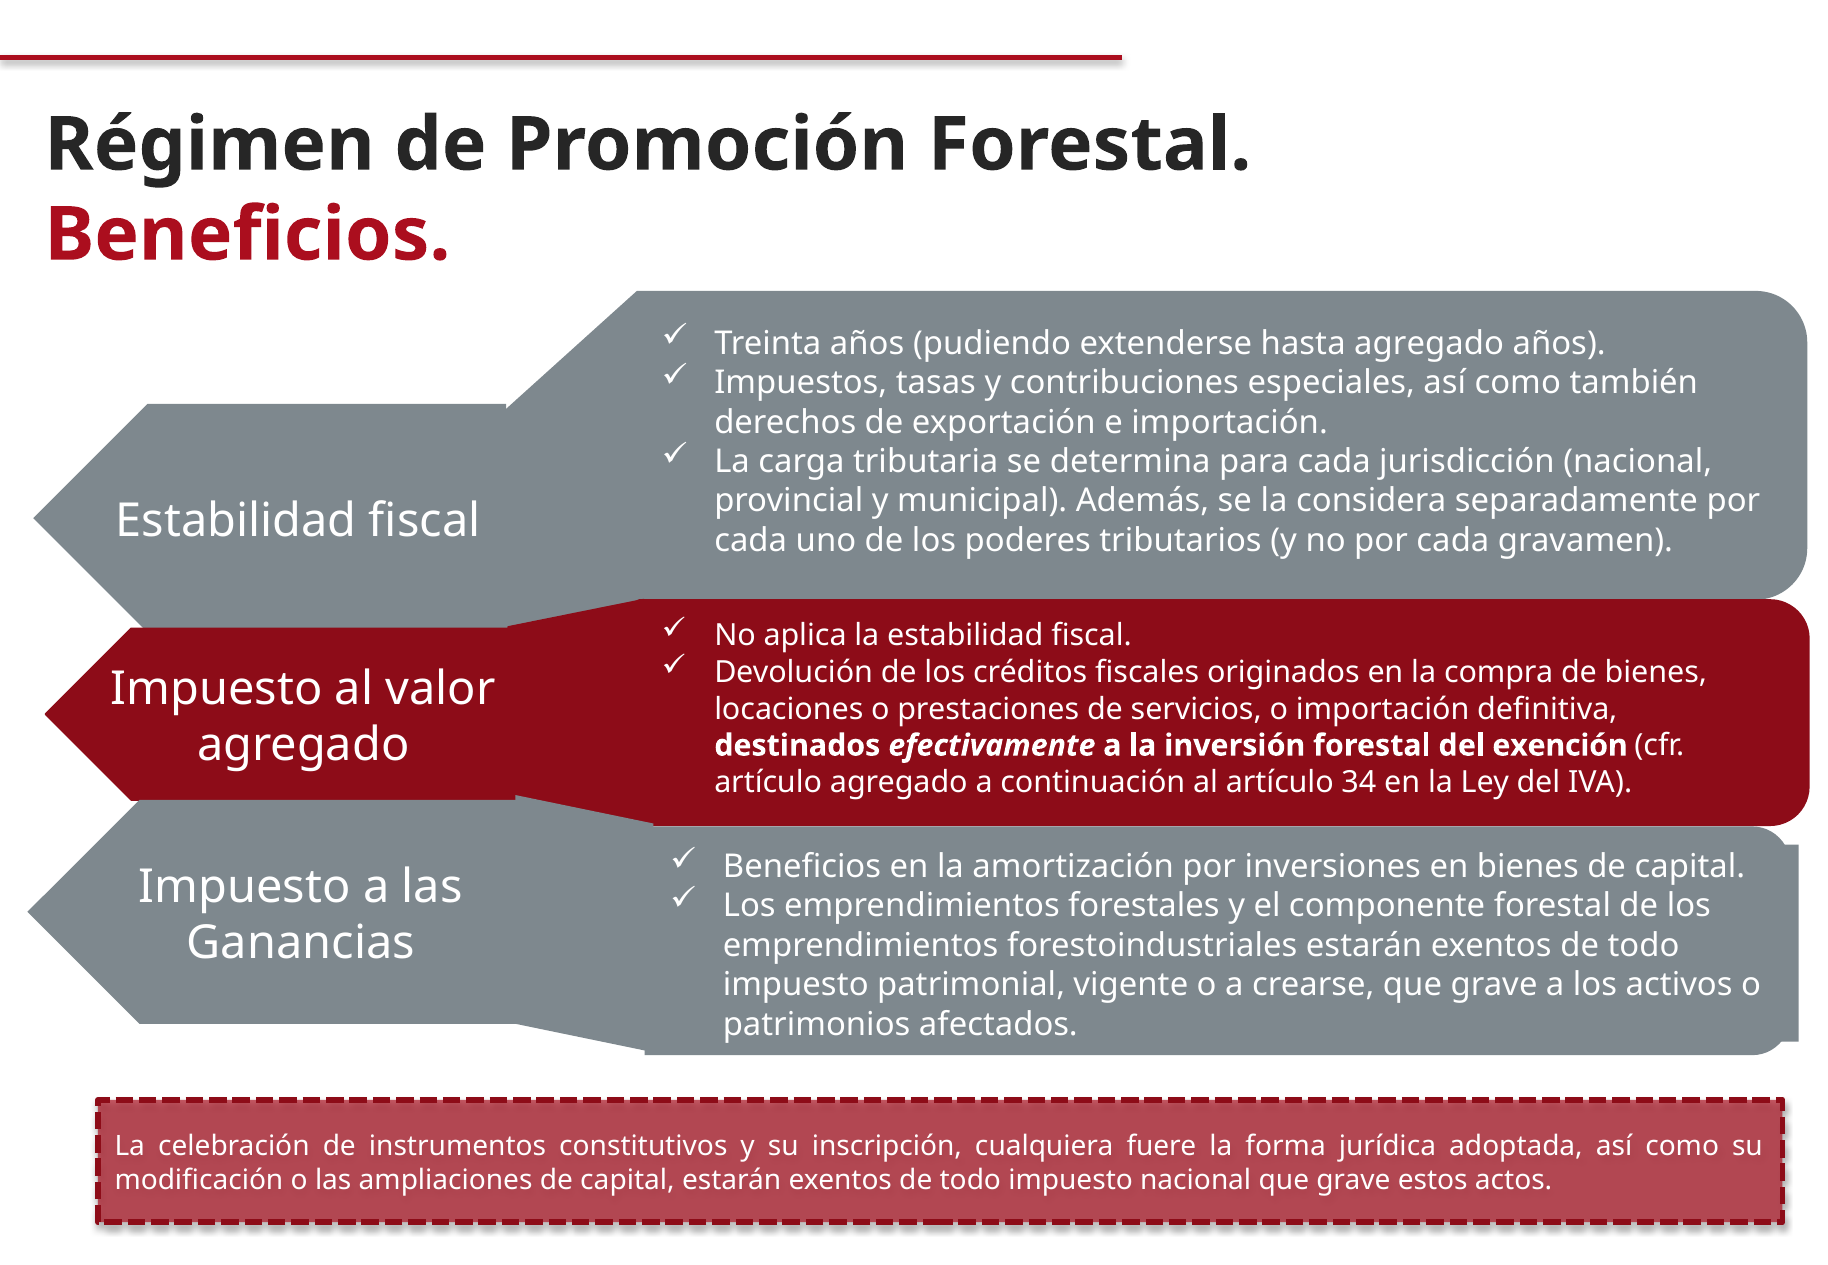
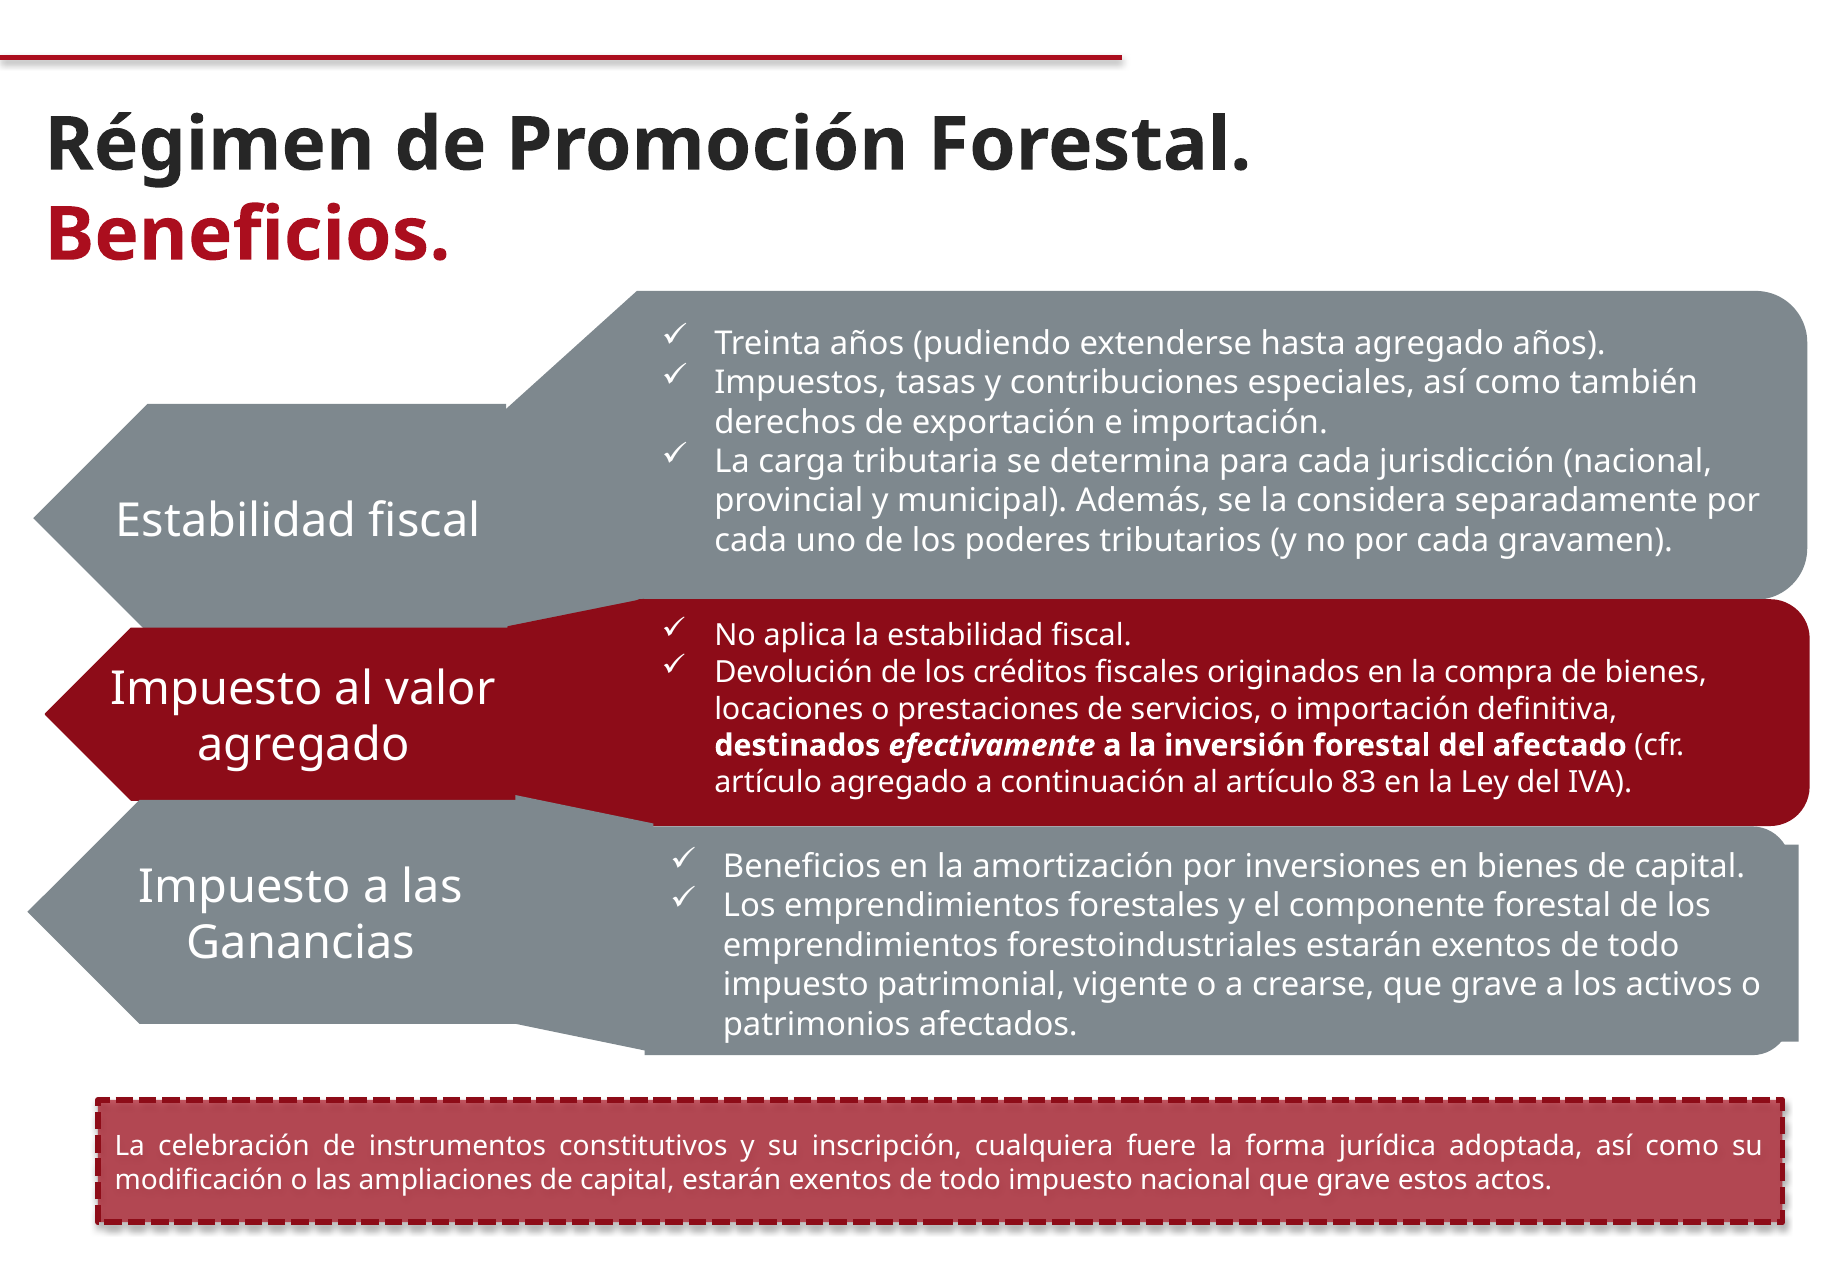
exención: exención -> afectado
34: 34 -> 83
